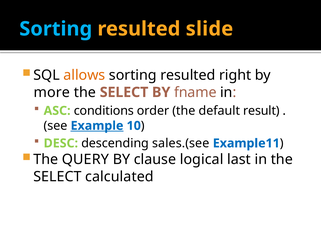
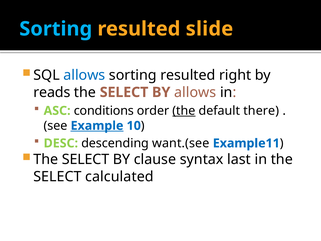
allows at (84, 75) colour: orange -> blue
more: more -> reads
BY fname: fname -> allows
the at (184, 111) underline: none -> present
result: result -> there
sales.(see: sales.(see -> want.(see
QUERY at (85, 159): QUERY -> SELECT
logical: logical -> syntax
